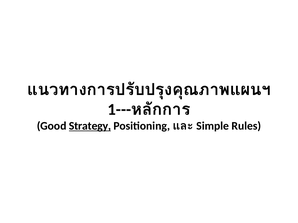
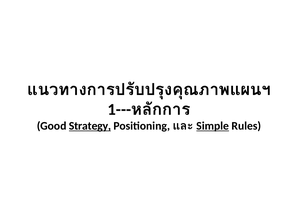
Simple underline: none -> present
